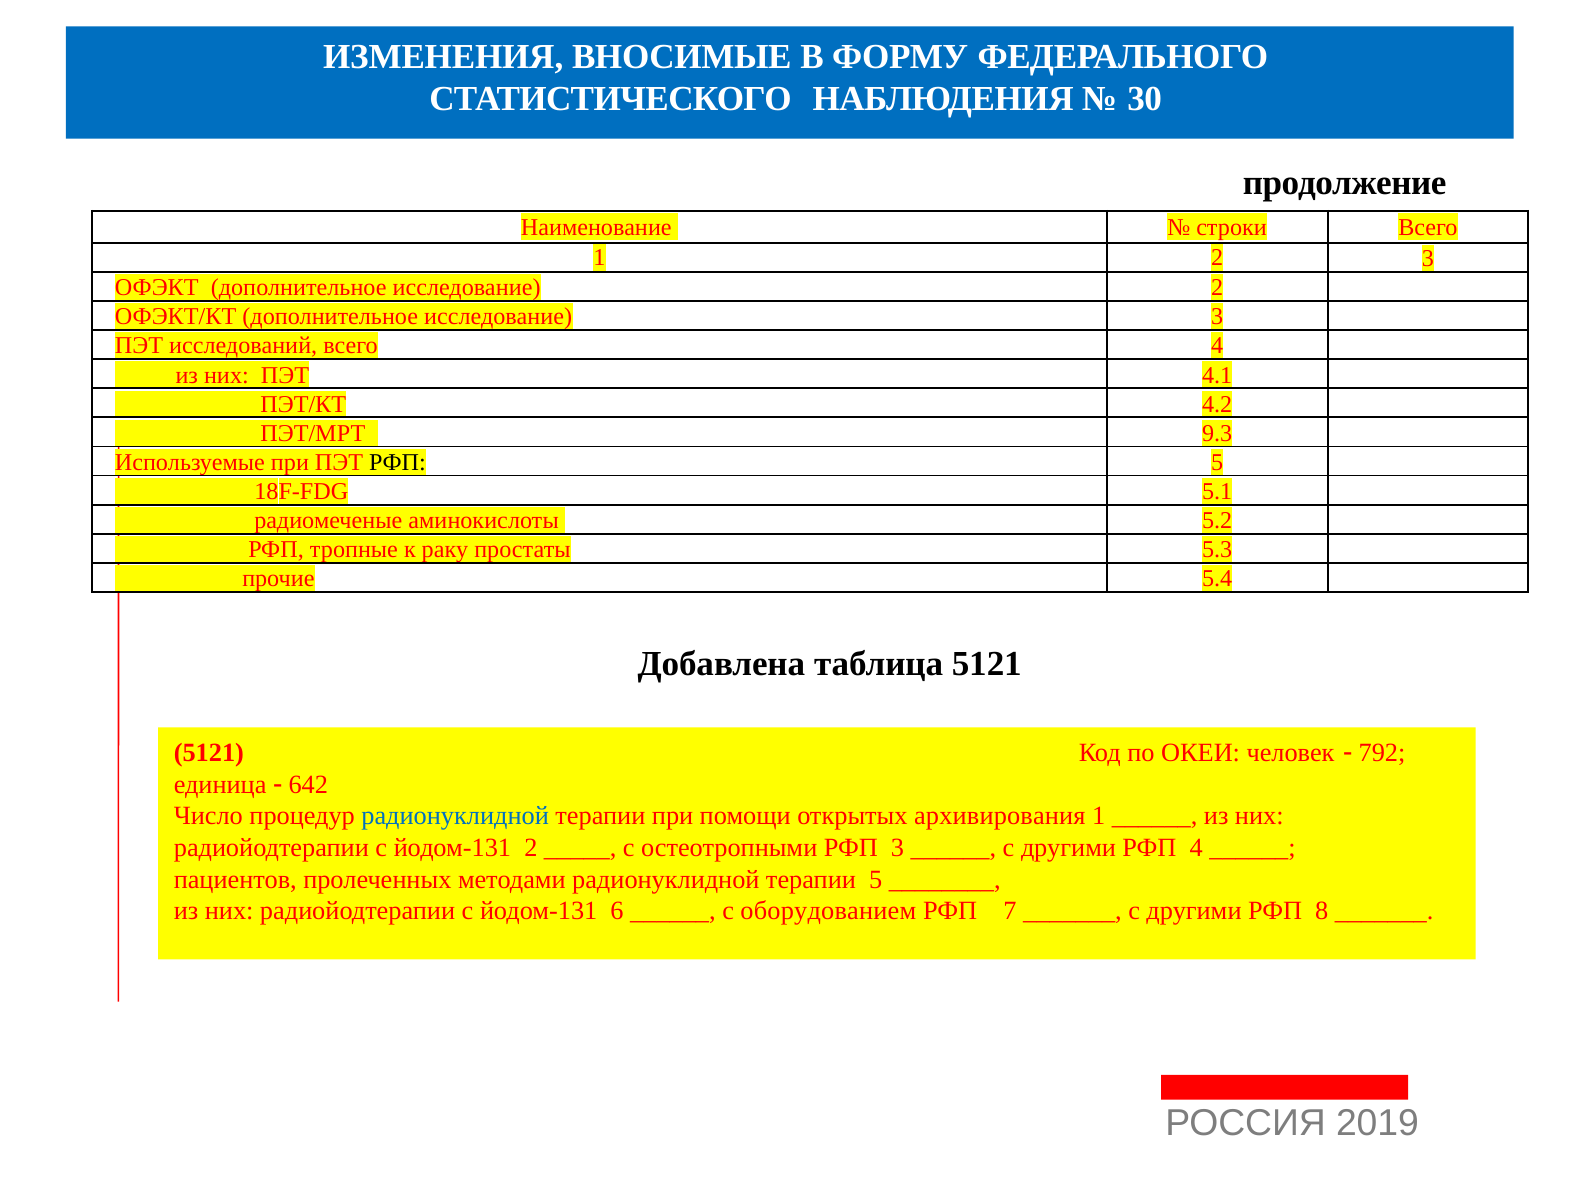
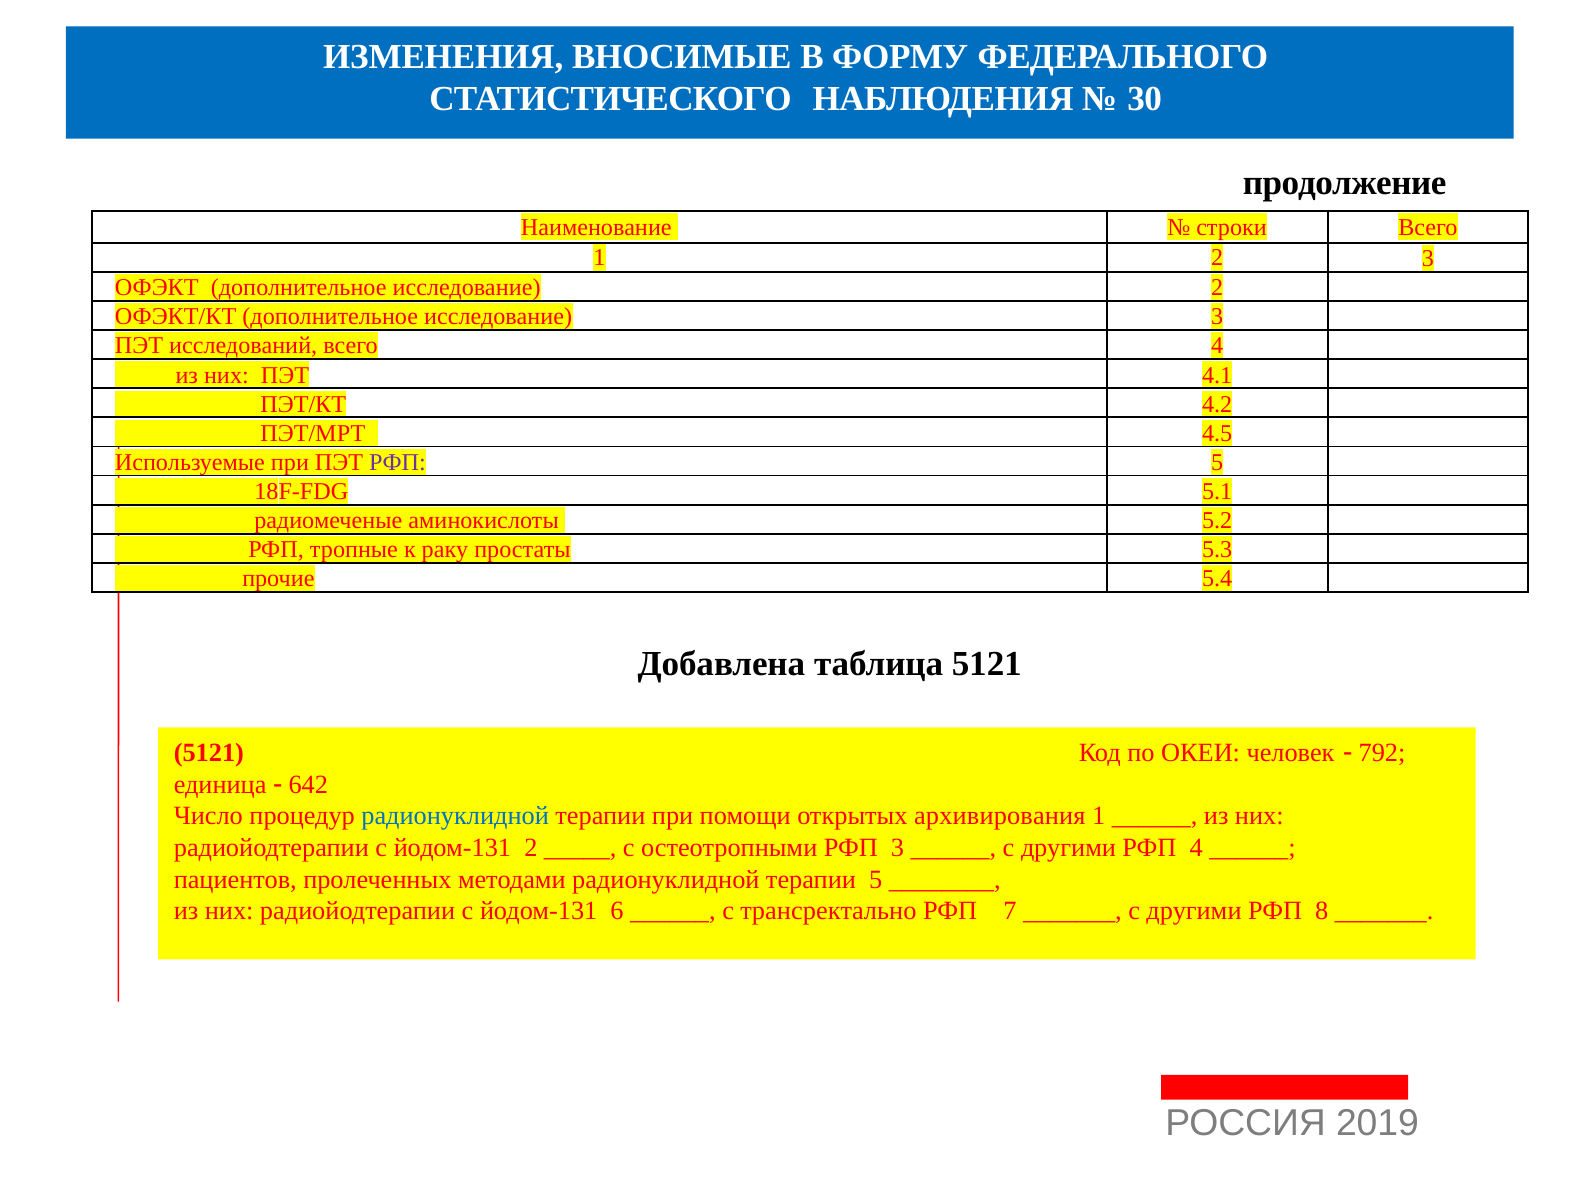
9.3: 9.3 -> 4.5
РФП at (397, 462) colour: black -> purple
оборудованием: оборудованием -> трансректально
